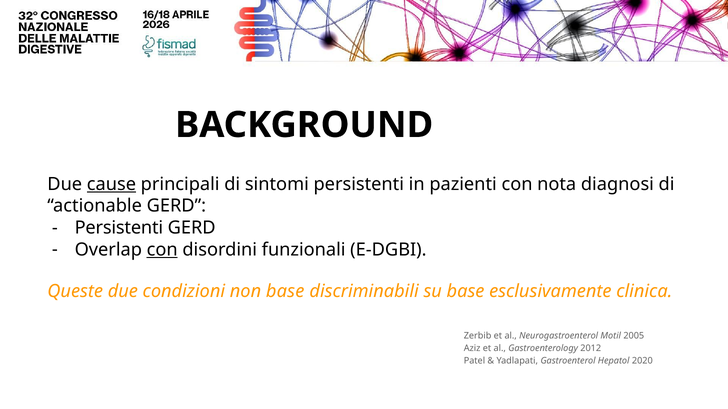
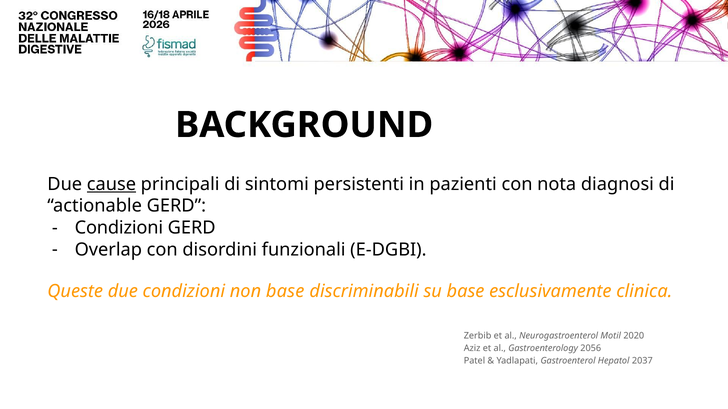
Persistenti at (119, 228): Persistenti -> Condizioni
con at (162, 250) underline: present -> none
2005: 2005 -> 2020
2012: 2012 -> 2056
2020: 2020 -> 2037
